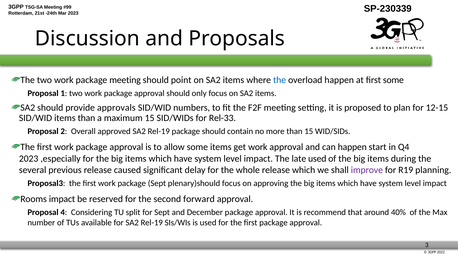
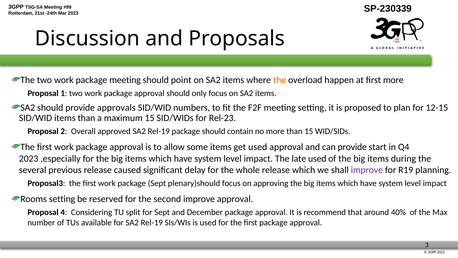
the at (280, 80) colour: blue -> orange
first some: some -> more
Rel-33: Rel-33 -> Rel-23
get work: work -> used
can happen: happen -> provide
Rooms impact: impact -> setting
second forward: forward -> improve
